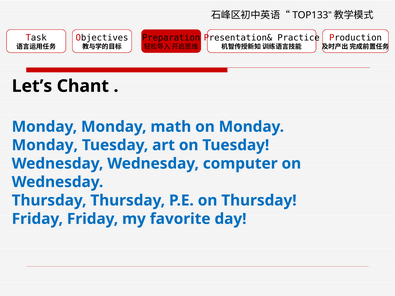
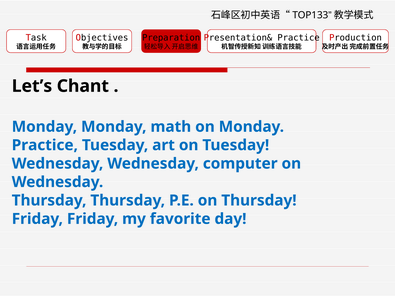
Monday at (45, 145): Monday -> Practice
